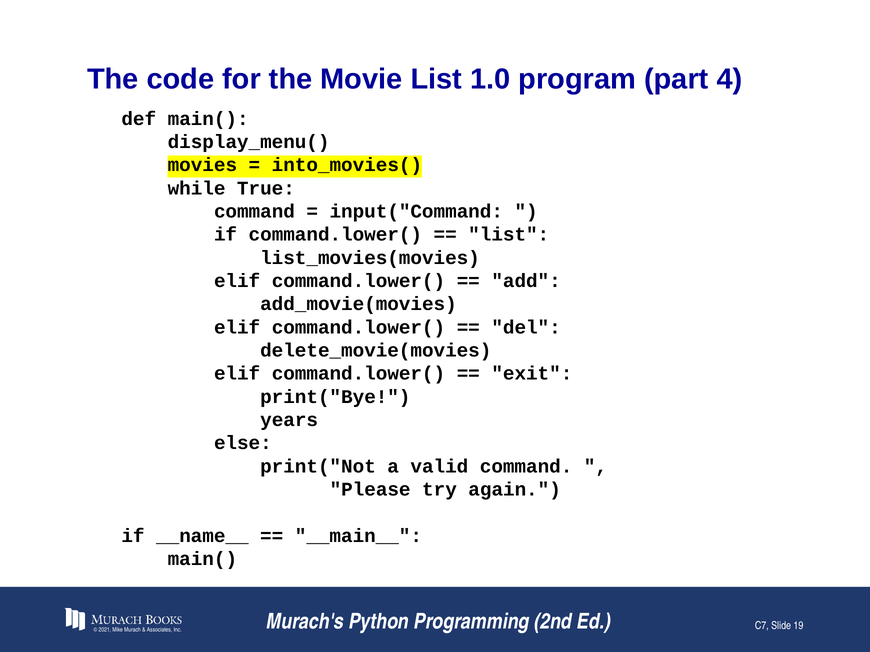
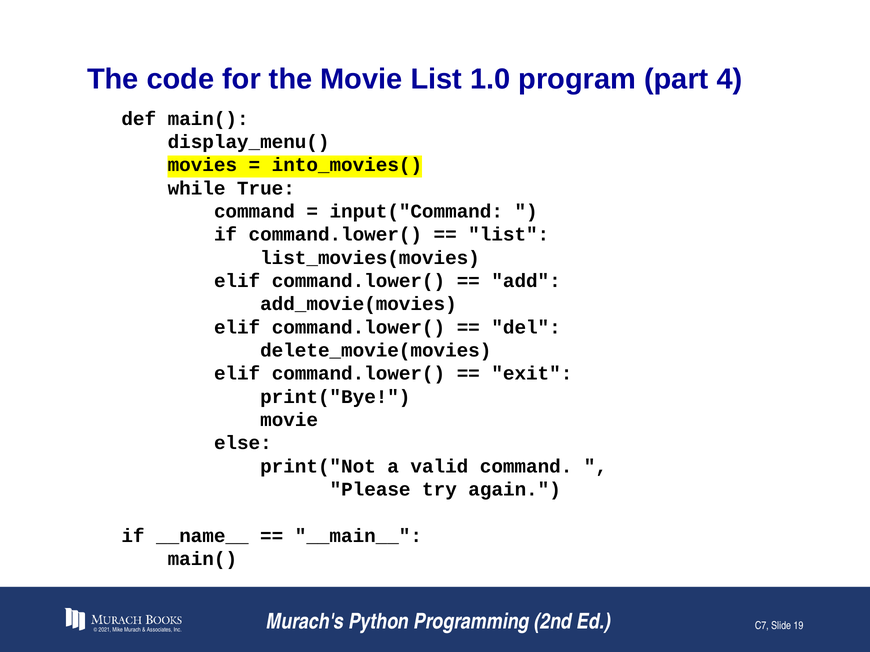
years at (289, 420): years -> movie
